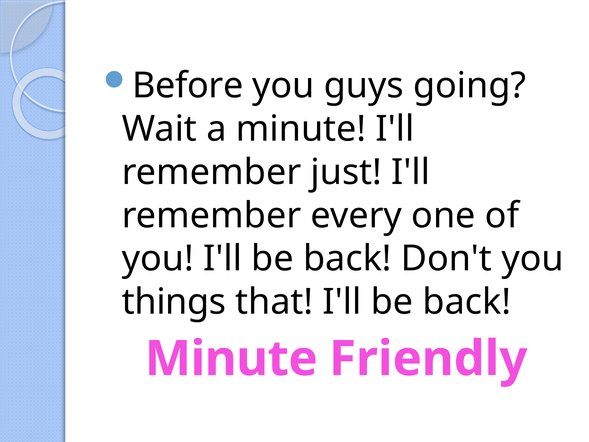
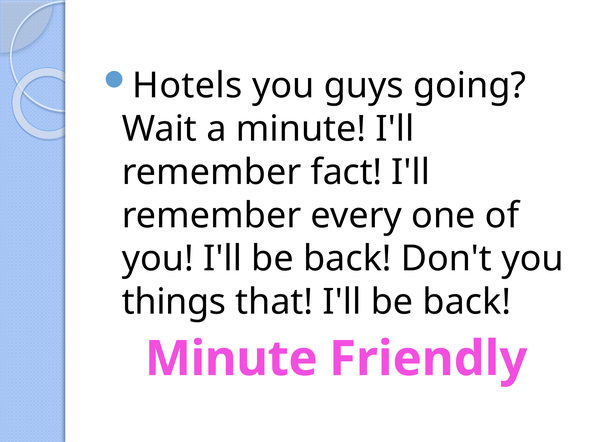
Before: Before -> Hotels
just: just -> fact
